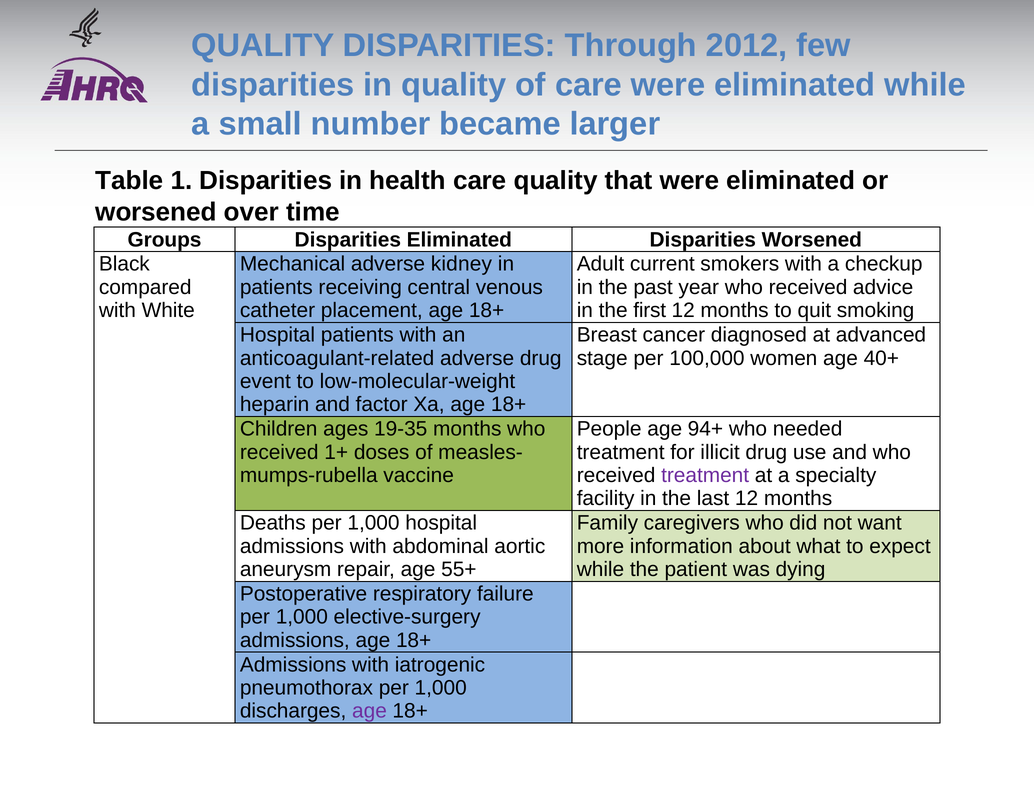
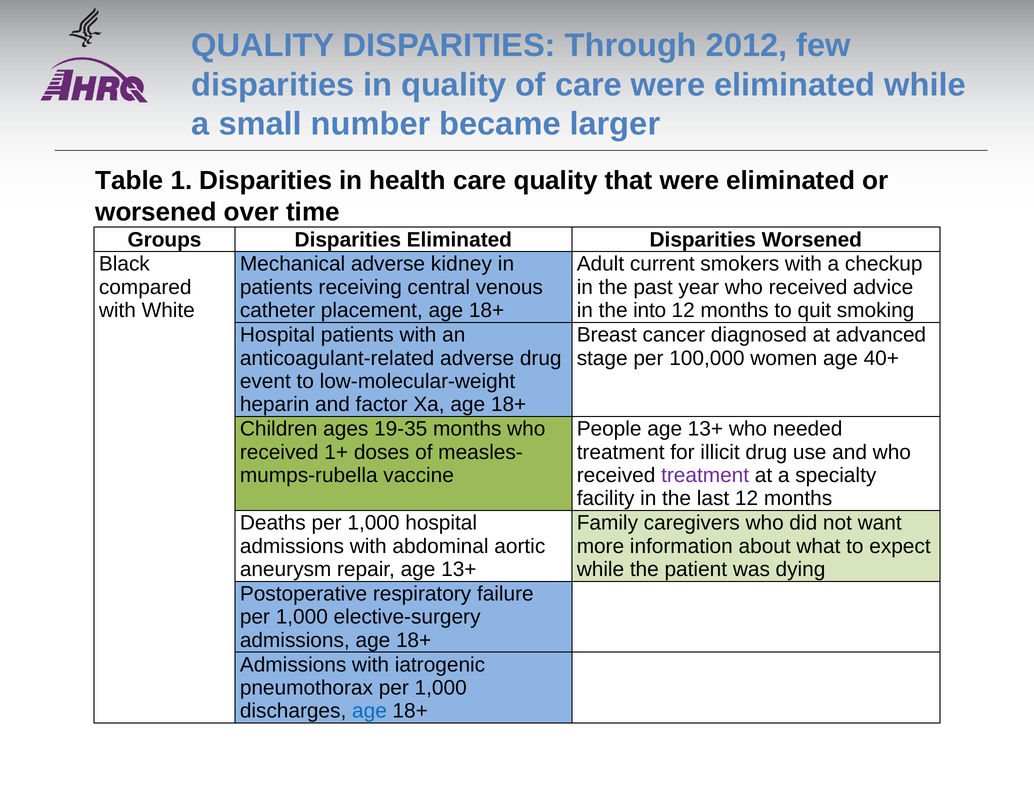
first: first -> into
People age 94+: 94+ -> 13+
repair age 55+: 55+ -> 13+
age at (370, 711) colour: purple -> blue
